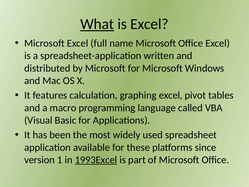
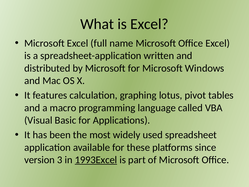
What underline: present -> none
graphing excel: excel -> lotus
1: 1 -> 3
